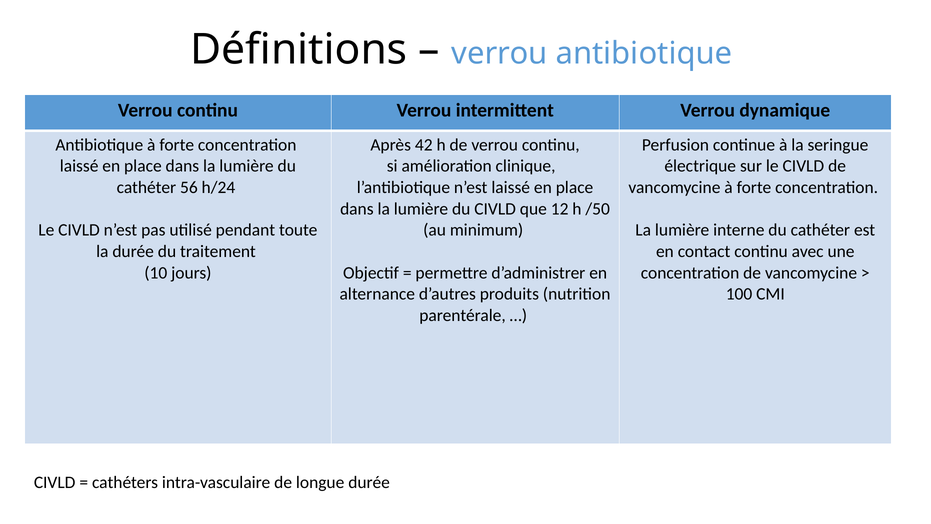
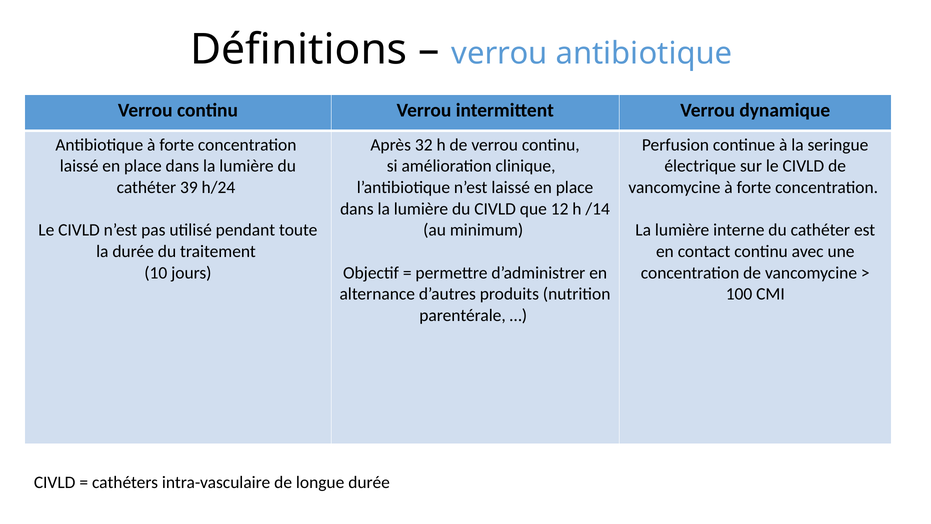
42: 42 -> 32
56: 56 -> 39
/50: /50 -> /14
